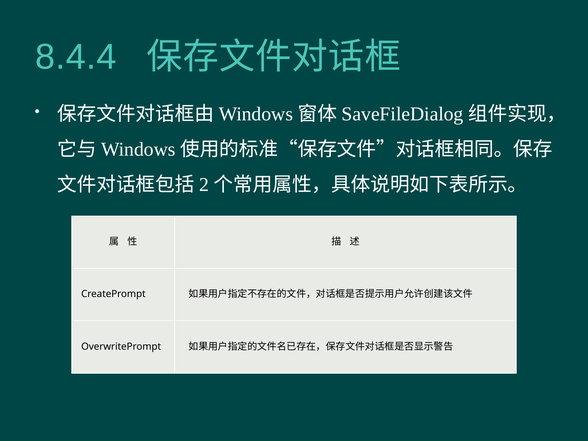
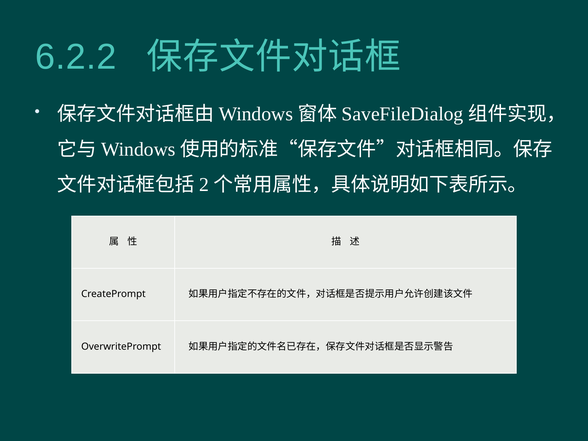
8.4.4: 8.4.4 -> 6.2.2
